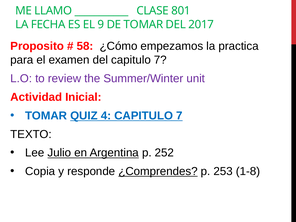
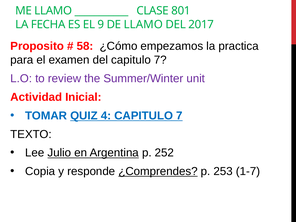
DE TOMAR: TOMAR -> LLAMO
1-8: 1-8 -> 1-7
